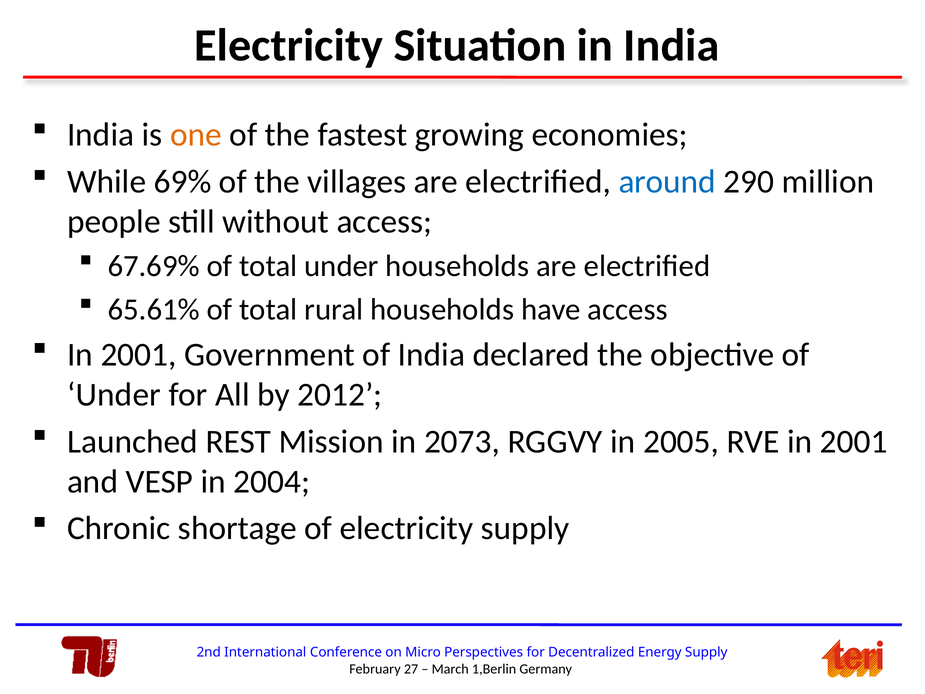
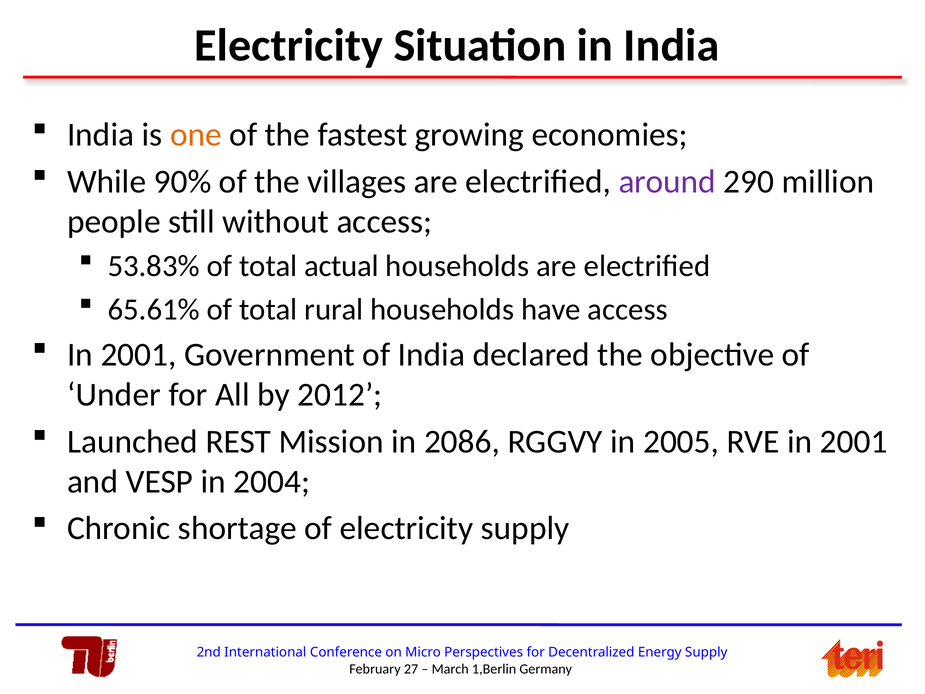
69%: 69% -> 90%
around colour: blue -> purple
67.69%: 67.69% -> 53.83%
total under: under -> actual
2073: 2073 -> 2086
